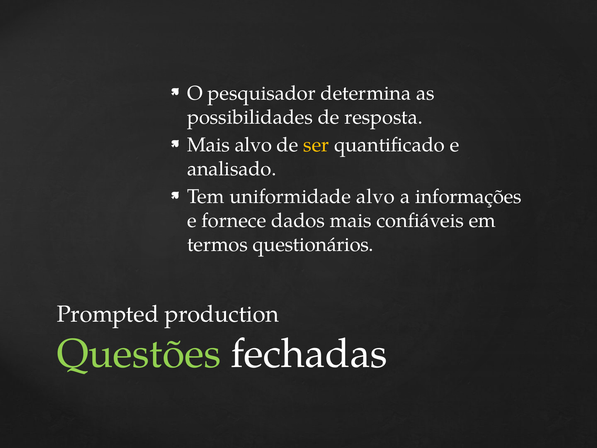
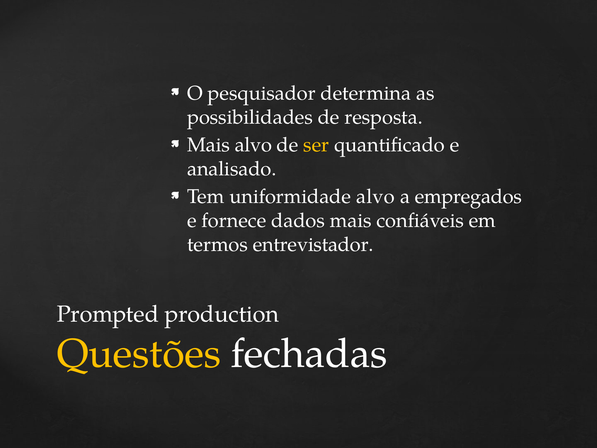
informações: informações -> empregados
questionários: questionários -> entrevistador
Questões colour: light green -> yellow
